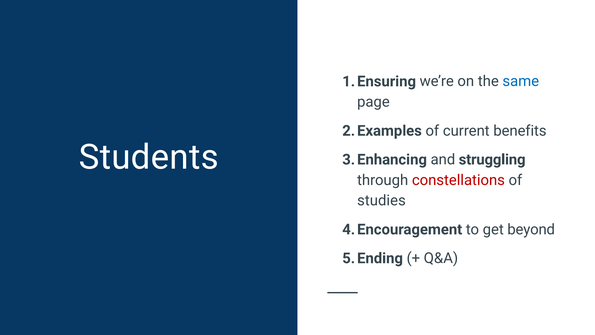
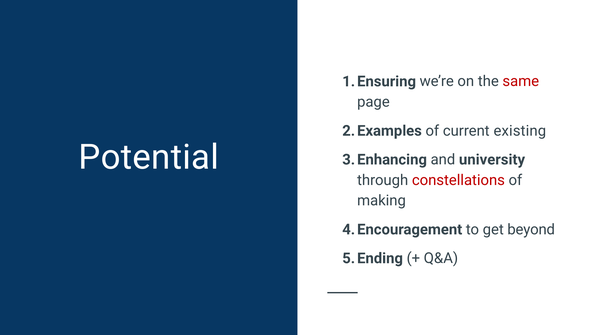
same colour: blue -> red
benefits: benefits -> existing
Students: Students -> Potential
struggling: struggling -> university
studies: studies -> making
